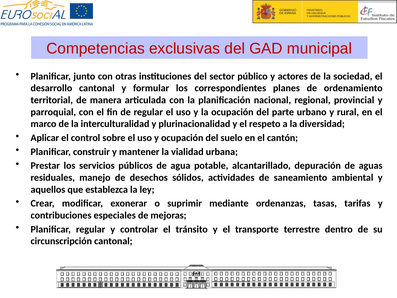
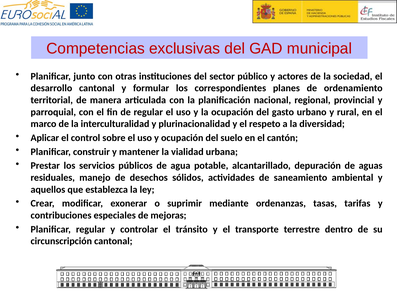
parte: parte -> gasto
